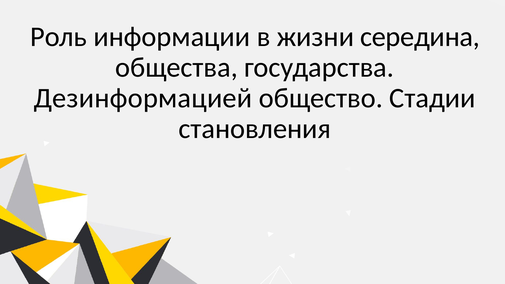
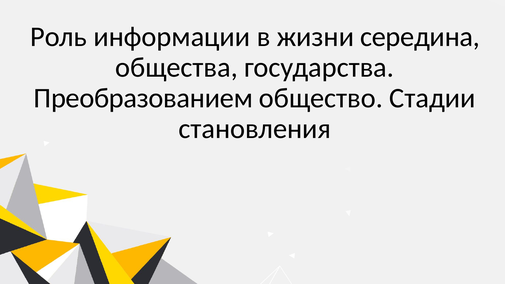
Дезинформацией: Дезинформацией -> Преобразованием
